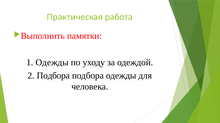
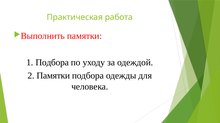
1 Одежды: Одежды -> Подбора
2 Подбора: Подбора -> Памятки
